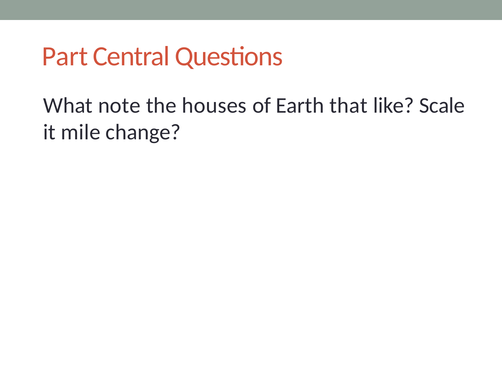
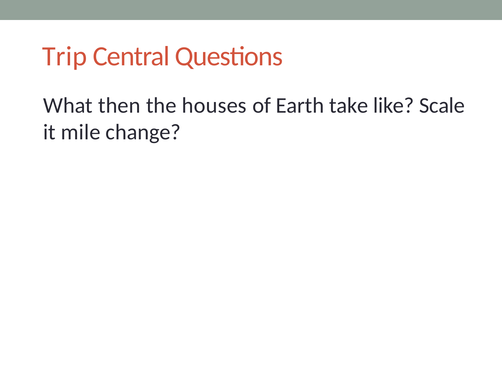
Part: Part -> Trip
note: note -> then
that: that -> take
